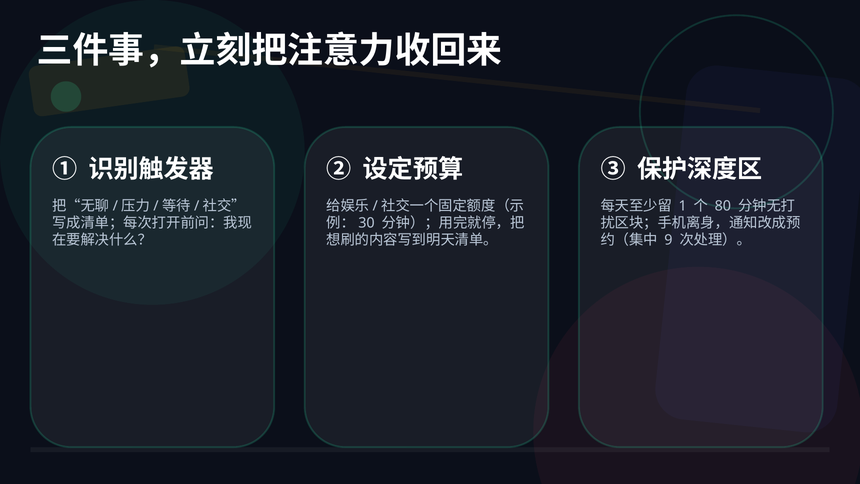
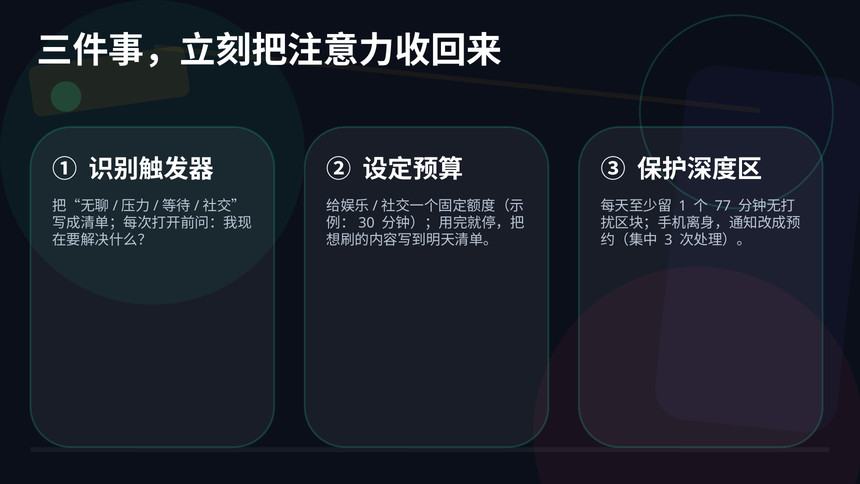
80: 80 -> 77
9: 9 -> 3
